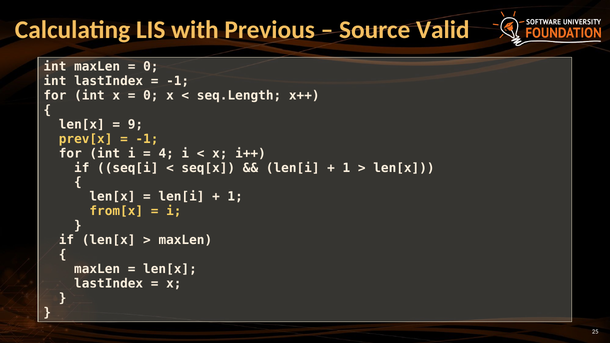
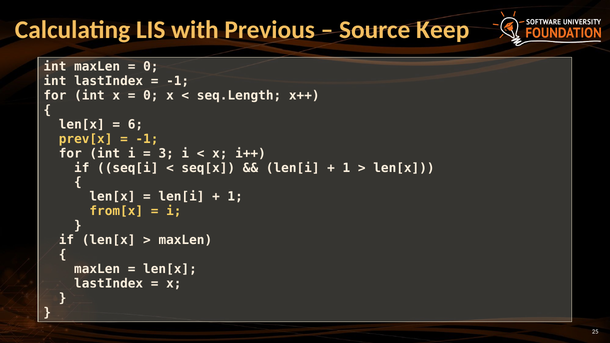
Valid: Valid -> Keep
9: 9 -> 6
4: 4 -> 3
